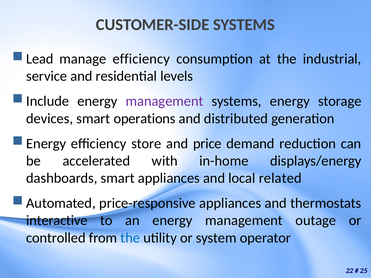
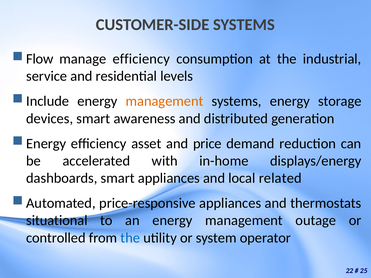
Lead: Lead -> Flow
management at (165, 101) colour: purple -> orange
operations: operations -> awareness
store: store -> asset
interactive: interactive -> situational
